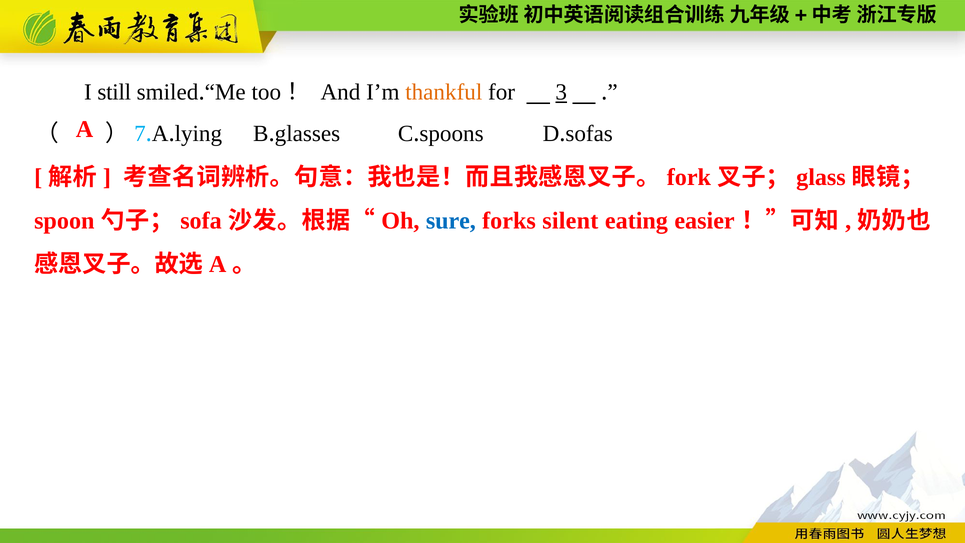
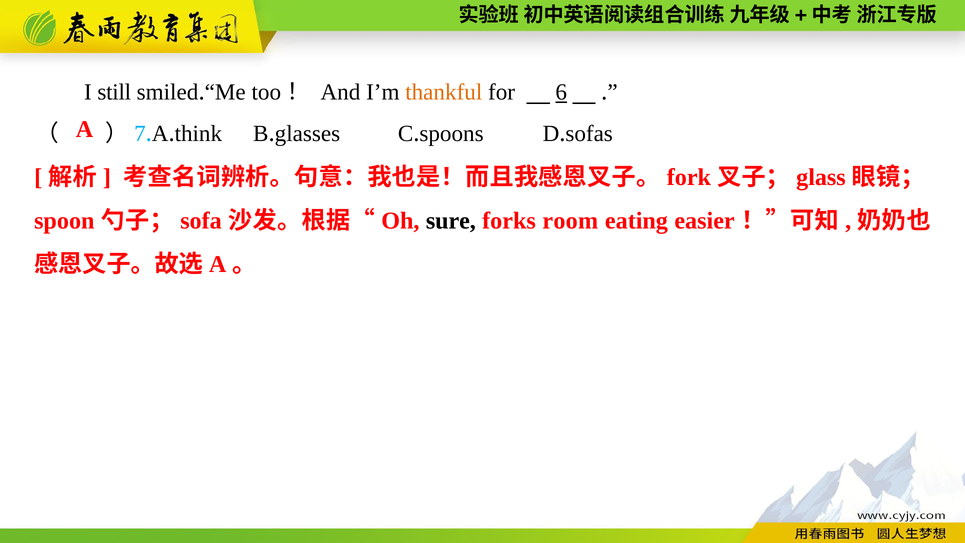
3: 3 -> 6
lying: lying -> think
sure colour: blue -> black
silent: silent -> room
